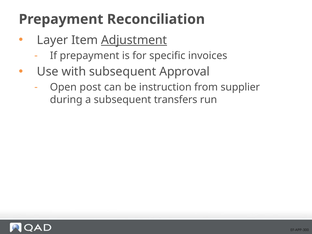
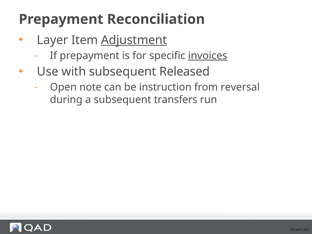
invoices underline: none -> present
Approval: Approval -> Released
post: post -> note
supplier: supplier -> reversal
